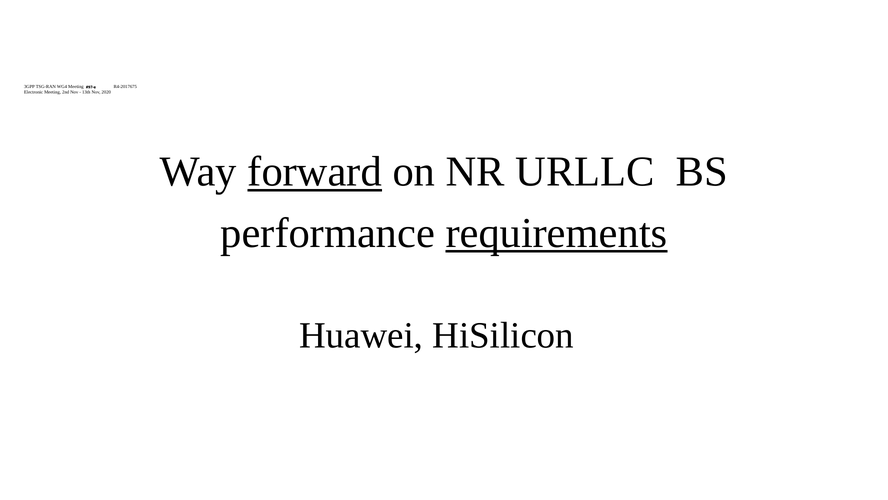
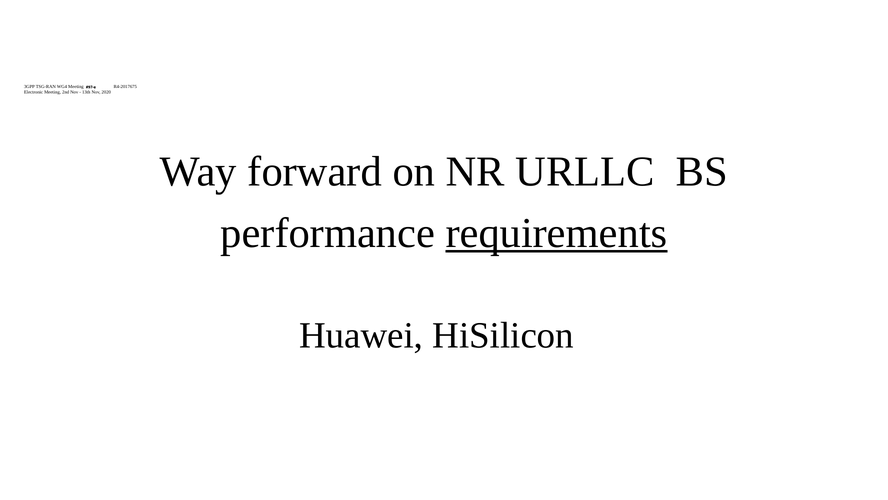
forward underline: present -> none
